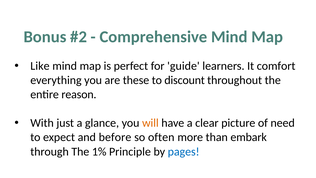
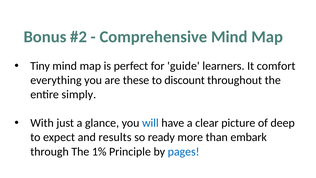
Like: Like -> Tiny
reason: reason -> simply
will colour: orange -> blue
need: need -> deep
before: before -> results
often: often -> ready
